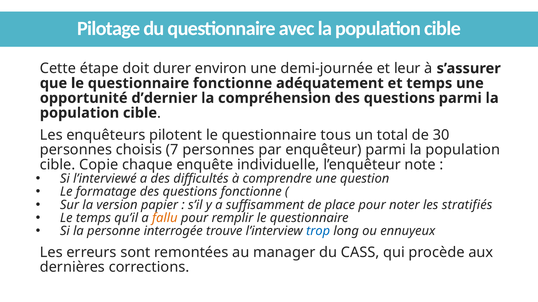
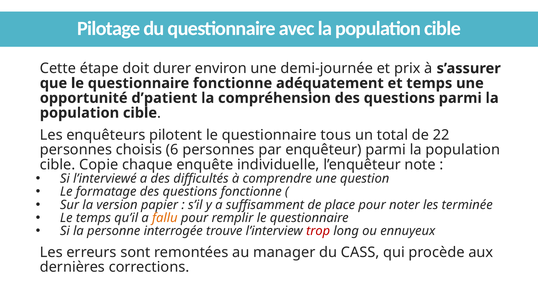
leur: leur -> prix
d’dernier: d’dernier -> d’patient
30: 30 -> 22
7: 7 -> 6
stratifiés: stratifiés -> terminée
trop colour: blue -> red
